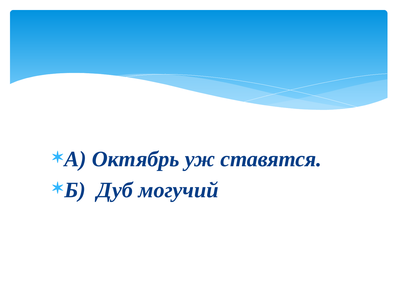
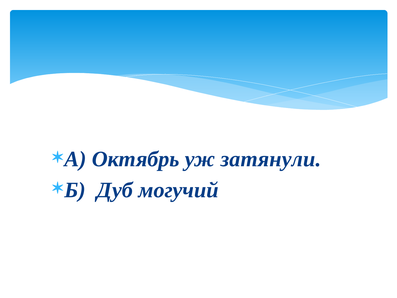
ставятся: ставятся -> затянули
